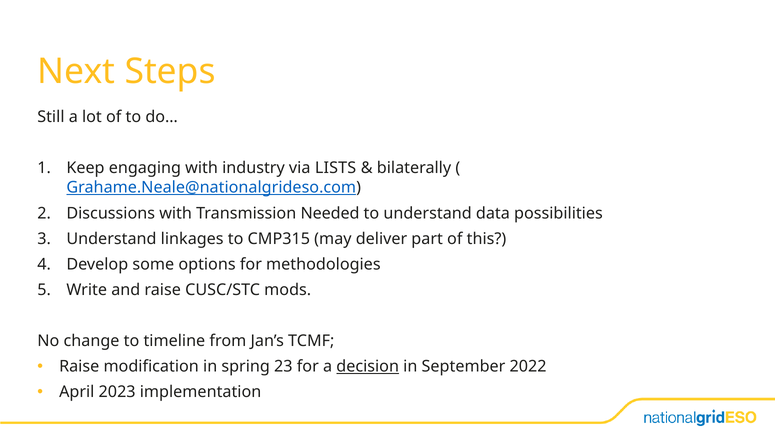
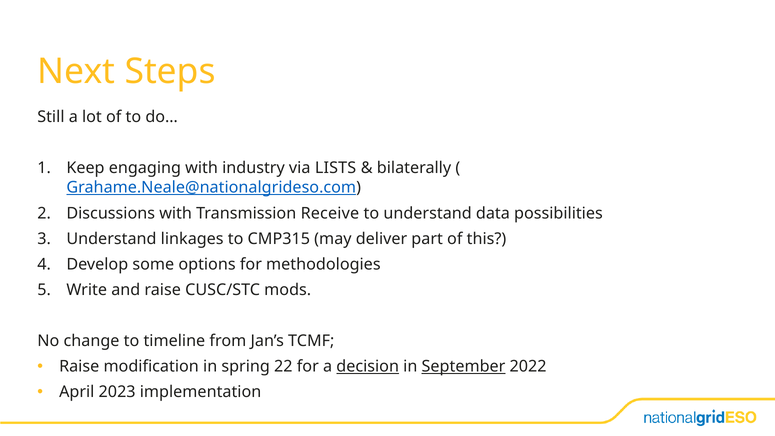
Needed: Needed -> Receive
23: 23 -> 22
September underline: none -> present
